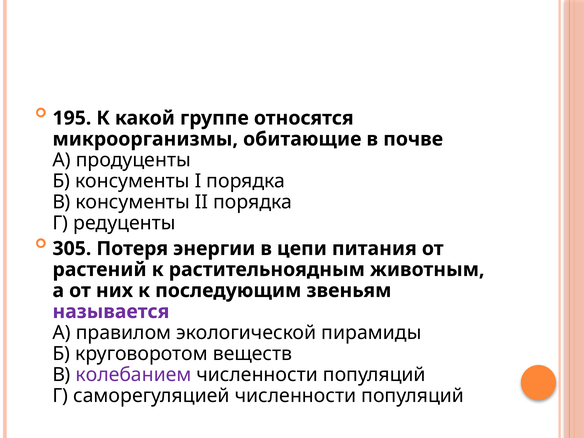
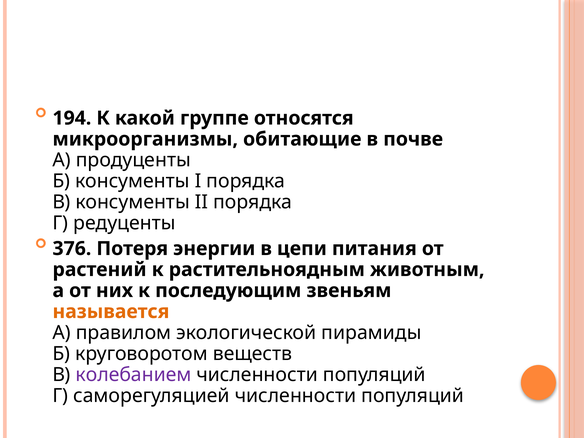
195: 195 -> 194
305: 305 -> 376
называется colour: purple -> orange
